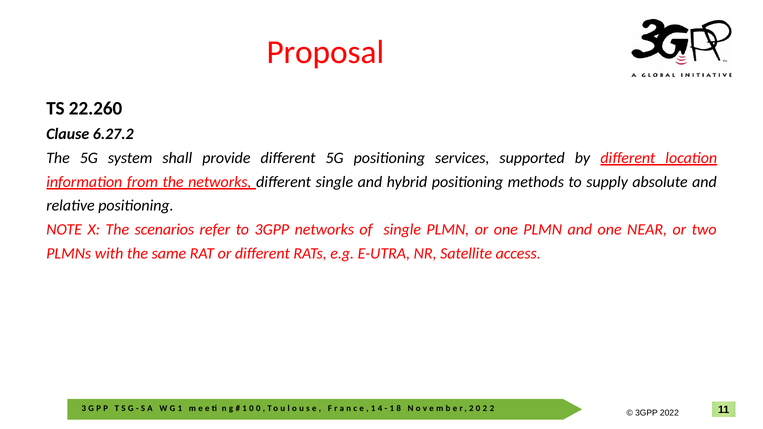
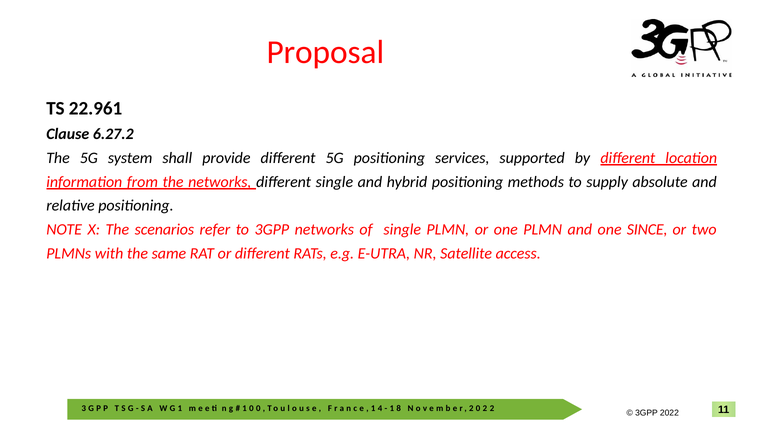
22.260: 22.260 -> 22.961
NEAR: NEAR -> SINCE
